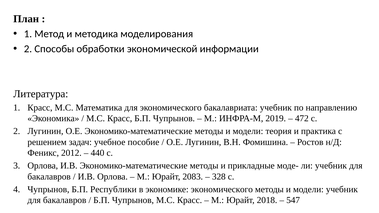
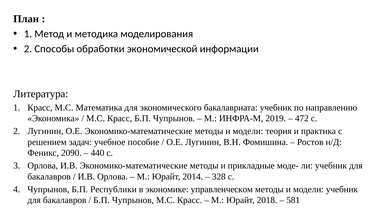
2012: 2012 -> 2090
2083: 2083 -> 2014
экономике экономического: экономического -> управленческом
547: 547 -> 581
